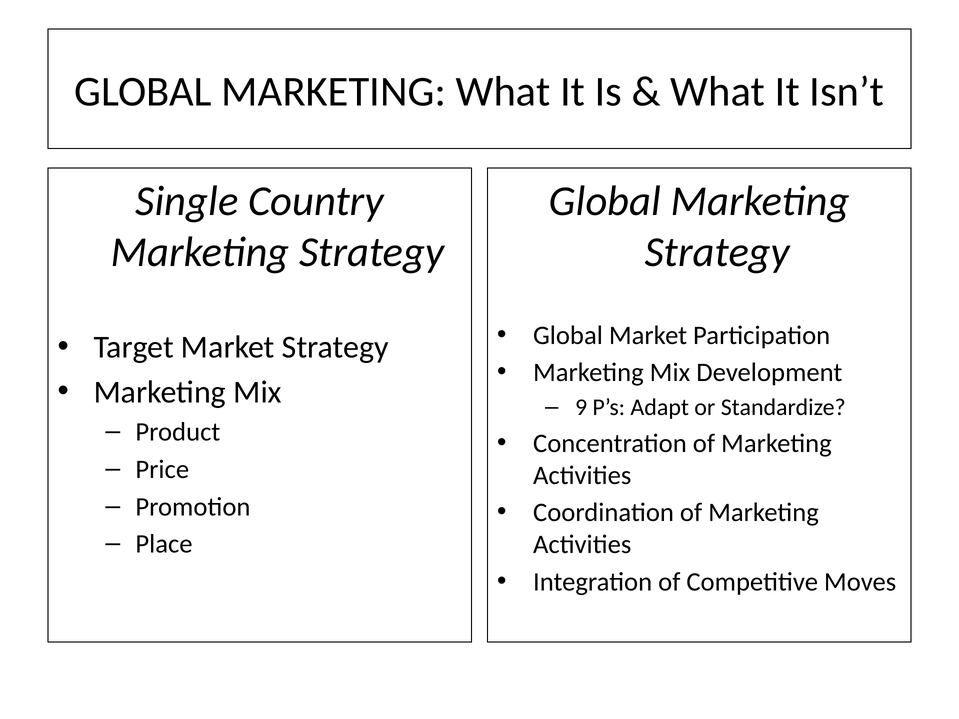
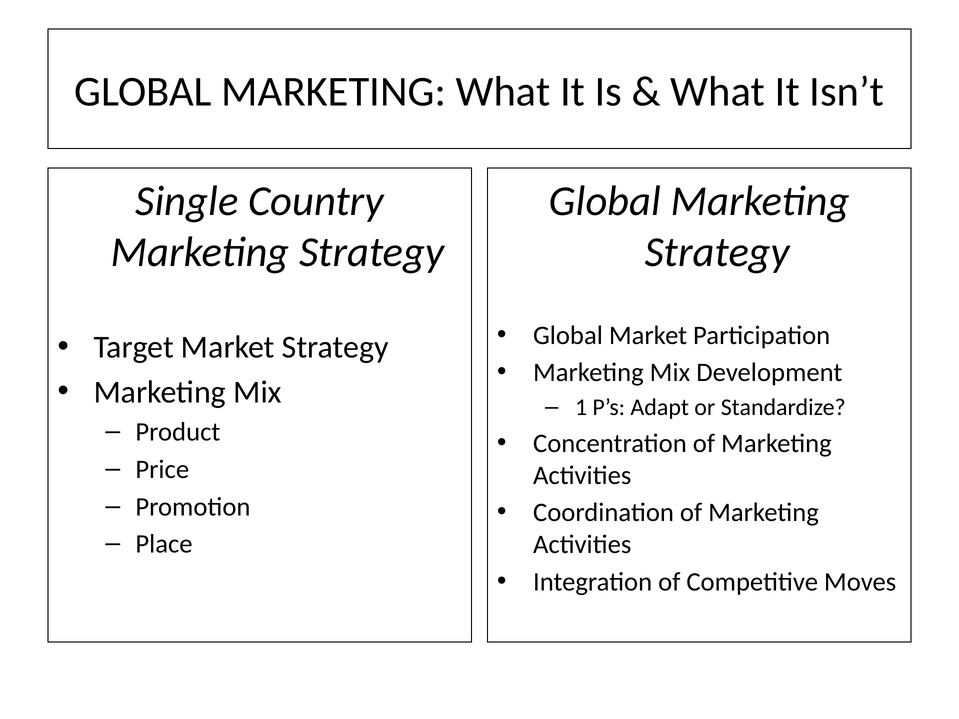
9: 9 -> 1
